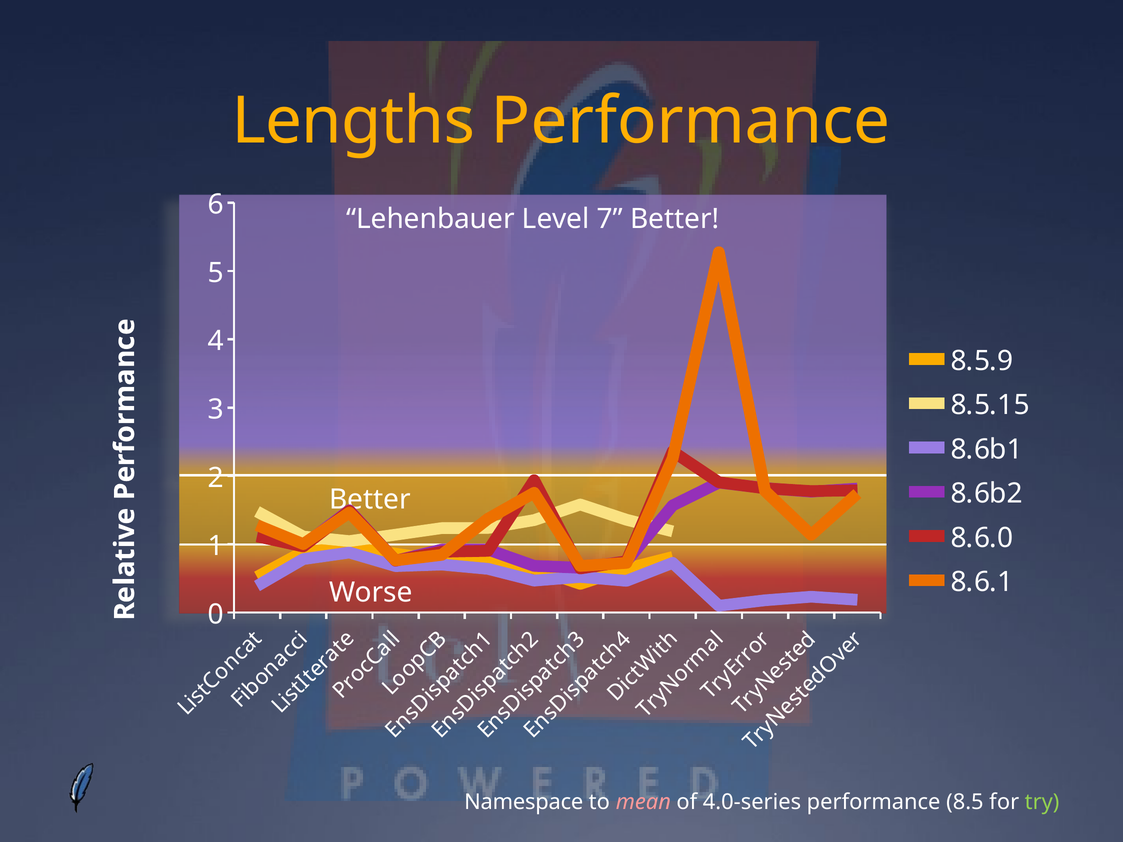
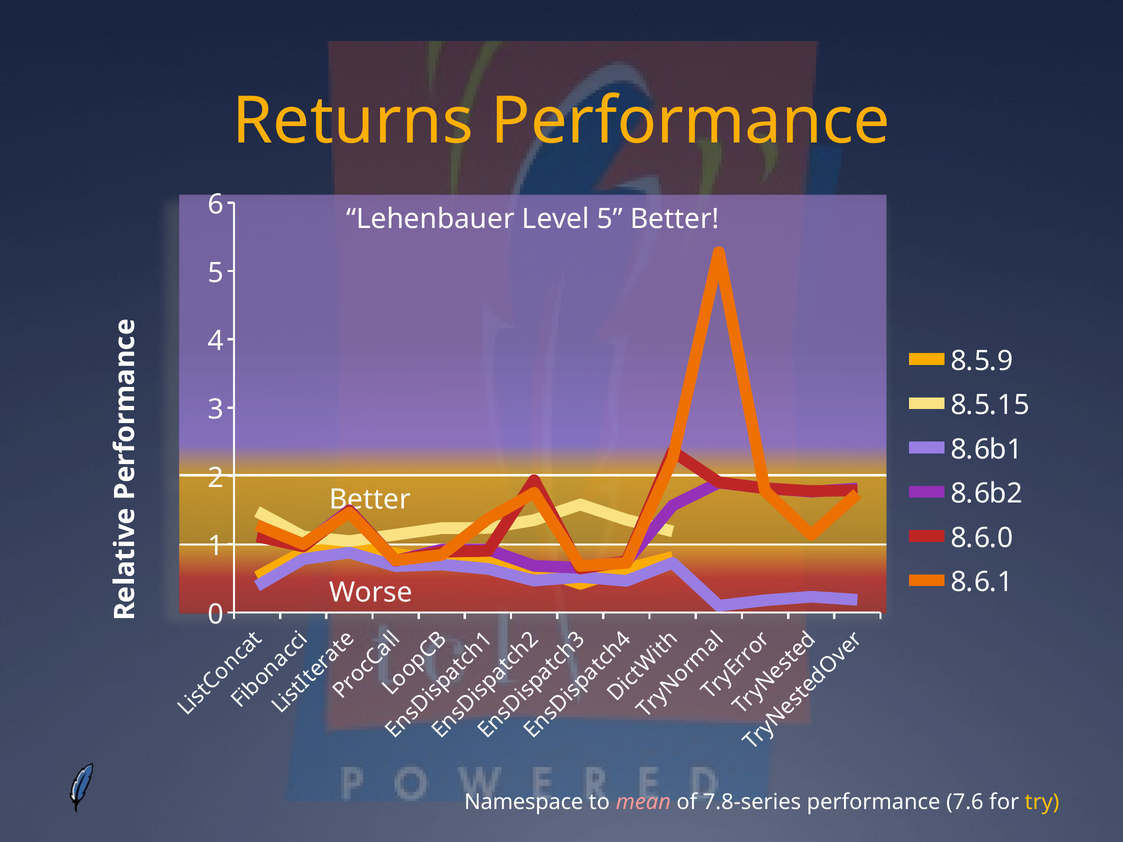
Lengths: Lengths -> Returns
Level 7: 7 -> 5
4.0-series: 4.0-series -> 7.8-series
8.5: 8.5 -> 7.6
try colour: light green -> yellow
